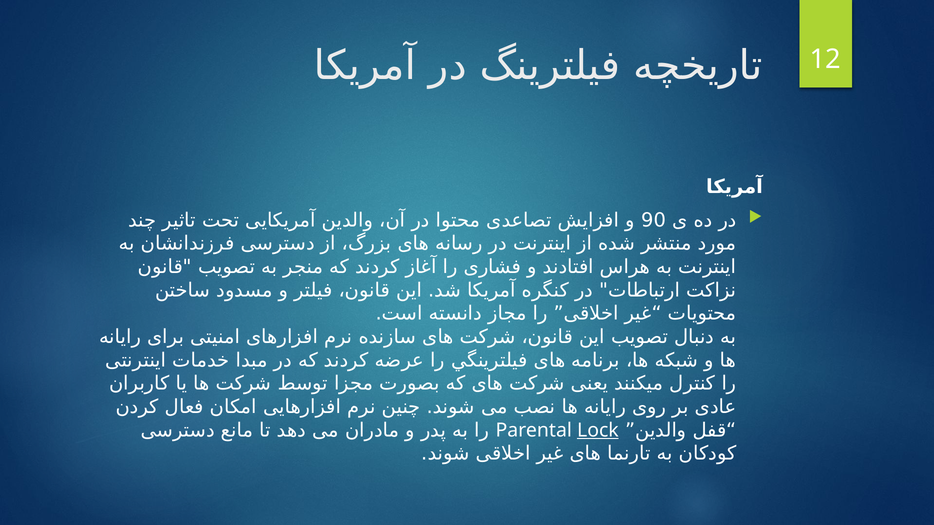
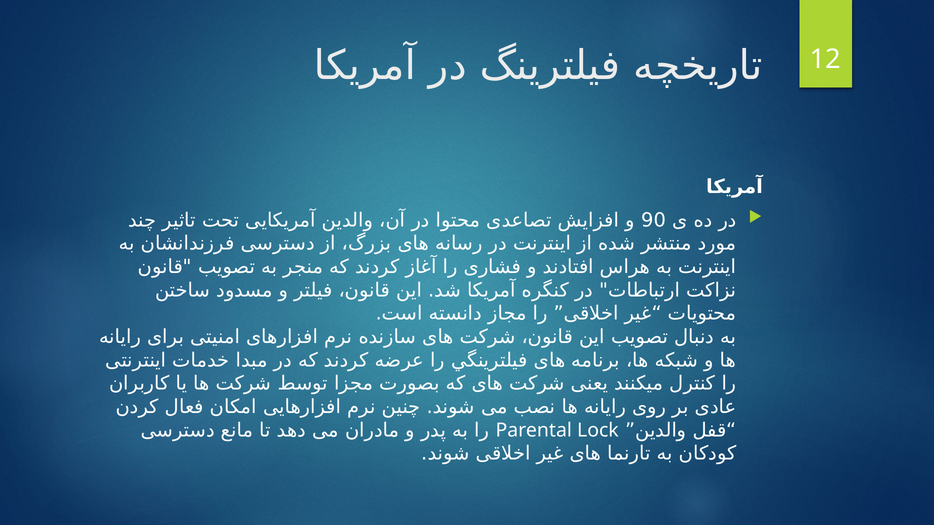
Lock underline: present -> none
